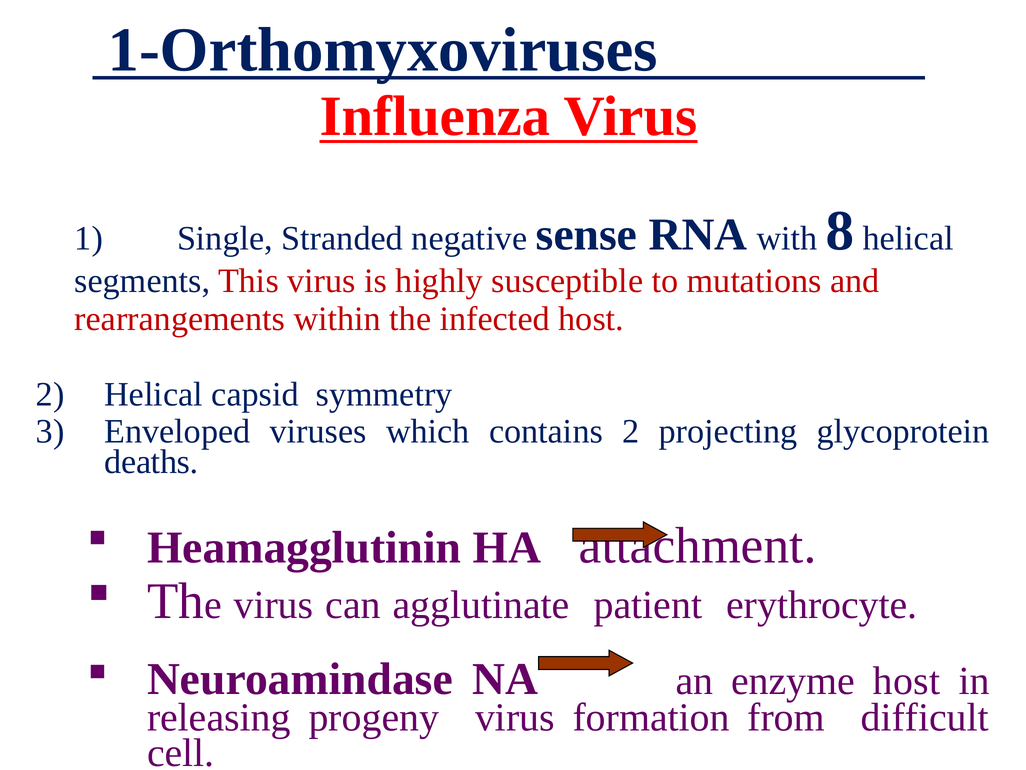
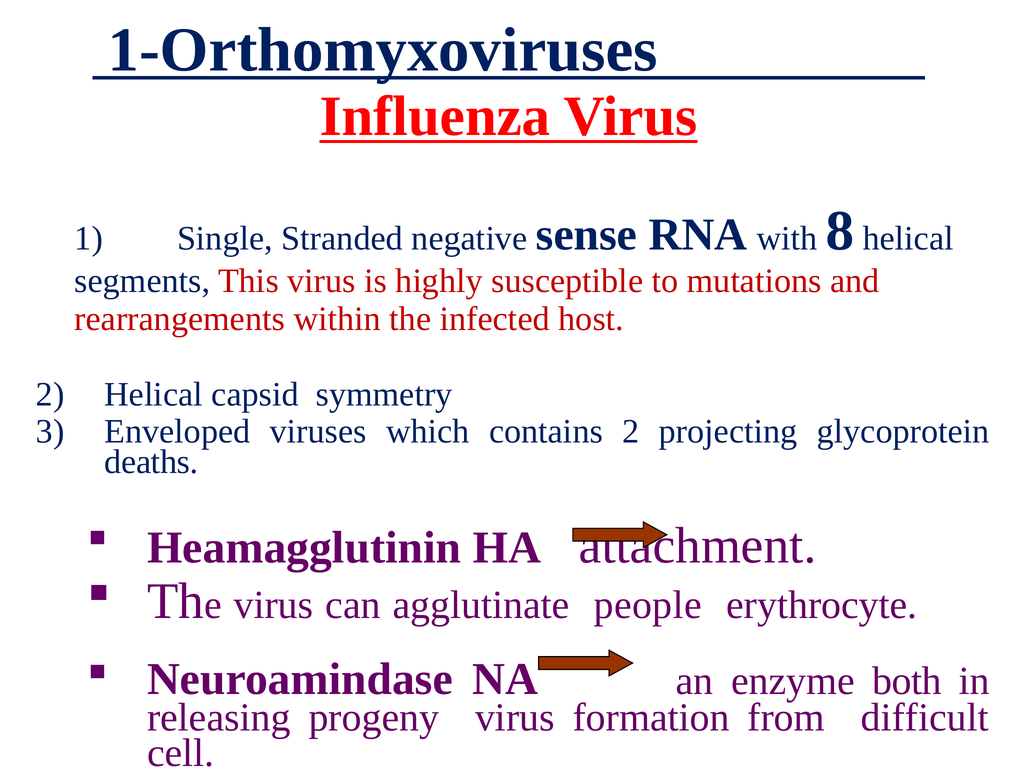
patient: patient -> people
enzyme host: host -> both
